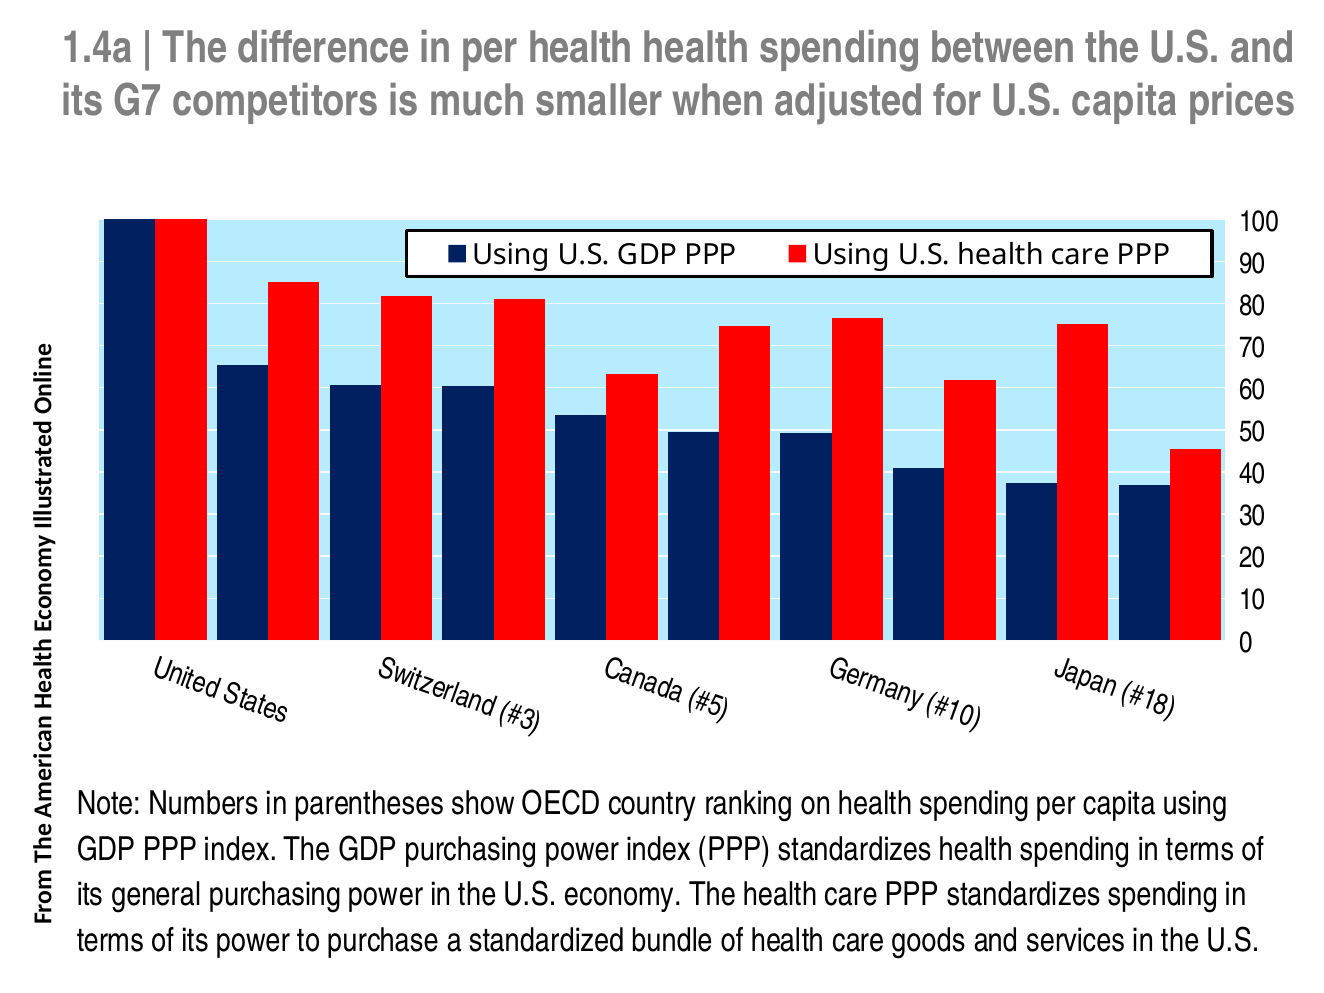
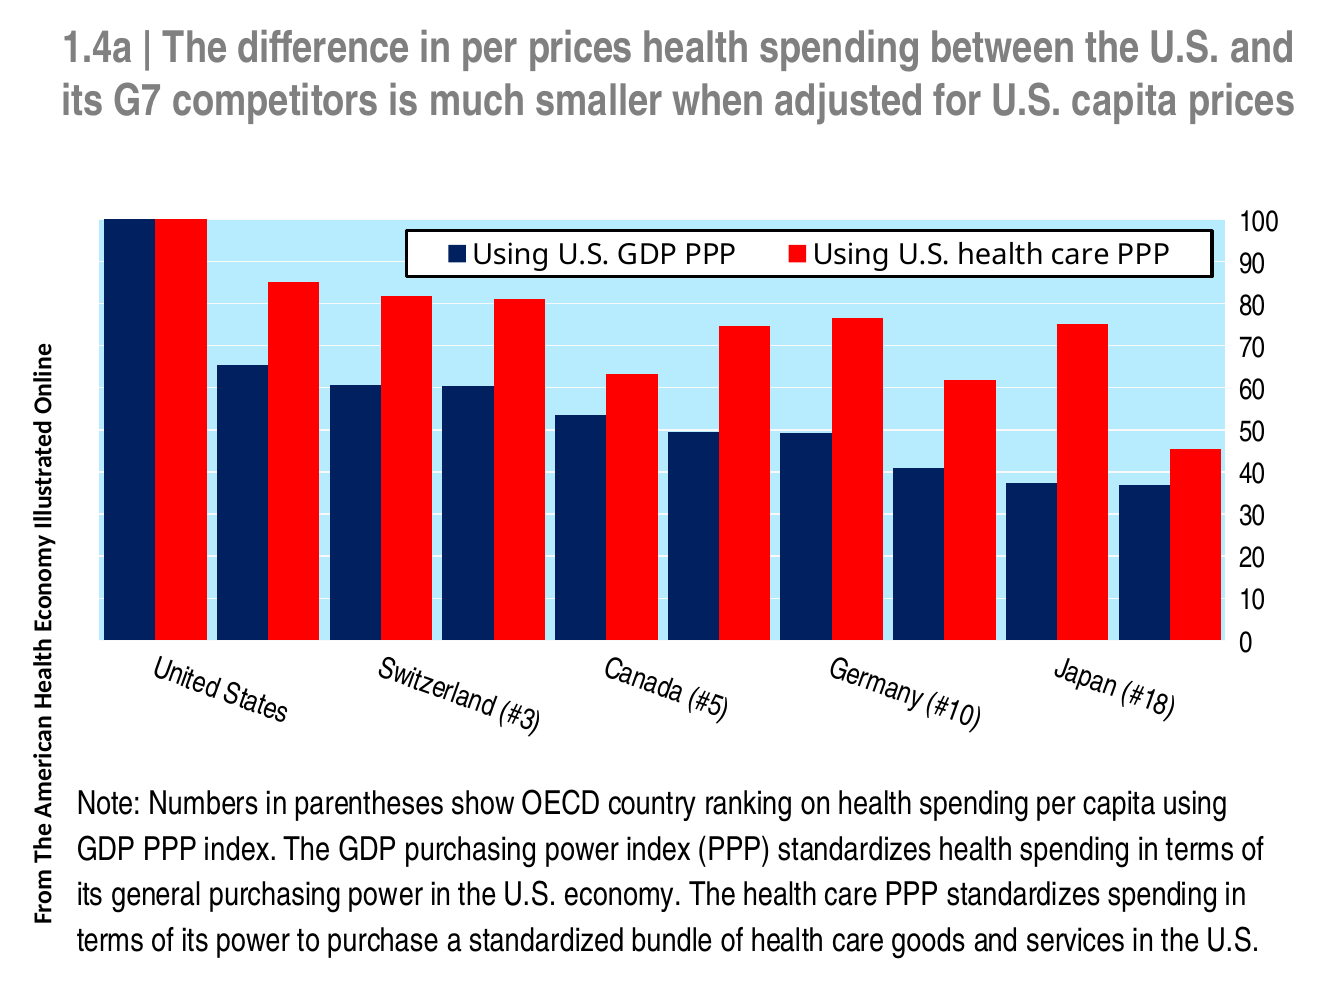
per health: health -> prices
